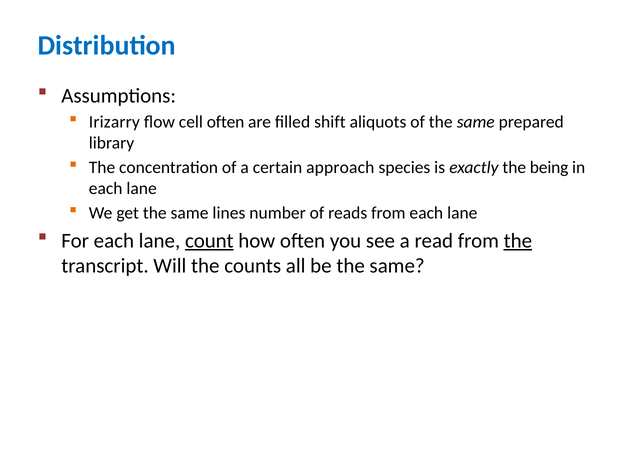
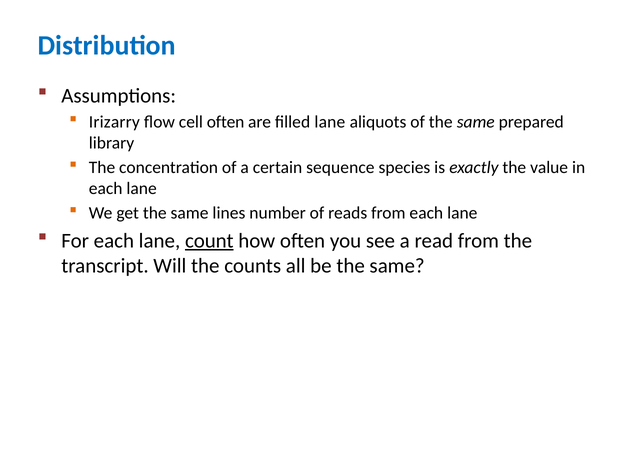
filled shift: shift -> lane
approach: approach -> sequence
being: being -> value
the at (518, 241) underline: present -> none
